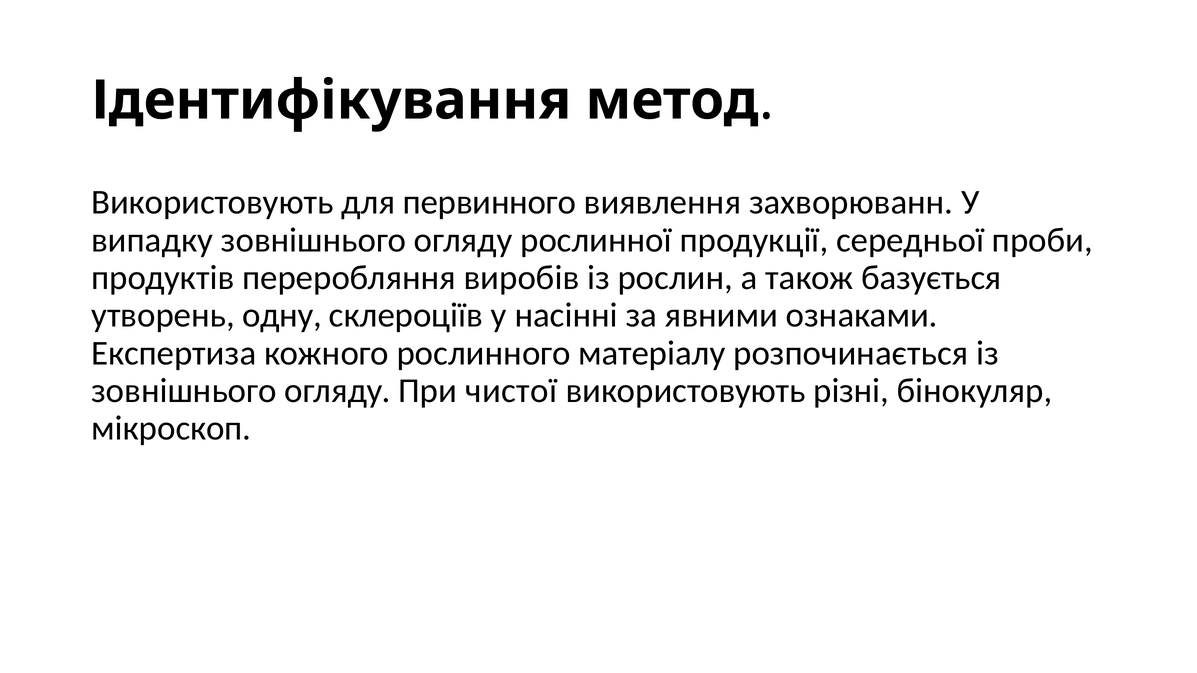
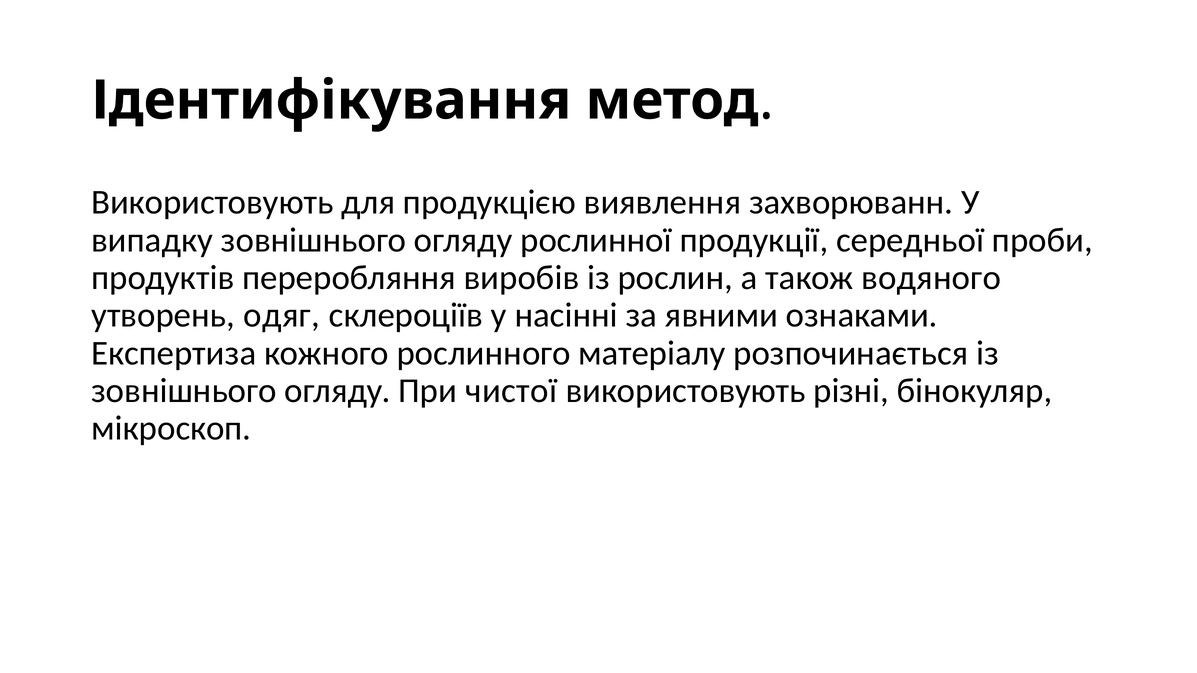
первинного: первинного -> продукцією
базується: базується -> водяного
одну: одну -> одяг
